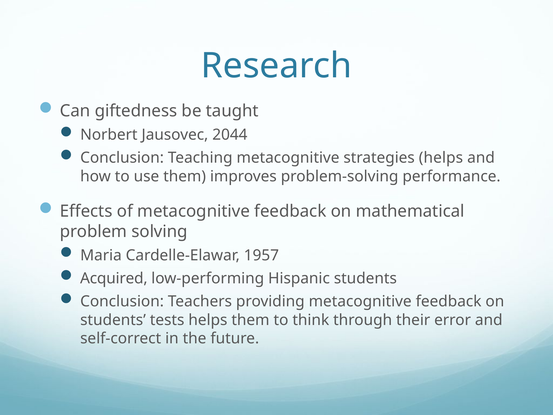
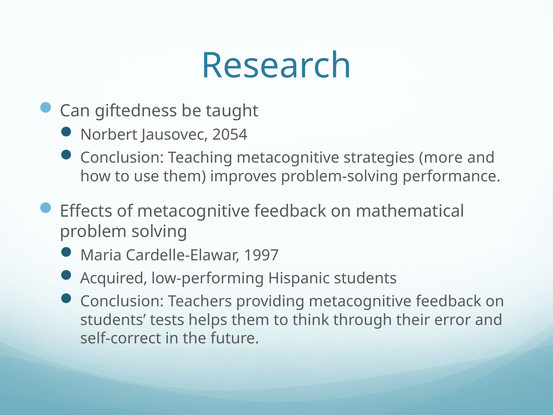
2044: 2044 -> 2054
strategies helps: helps -> more
1957: 1957 -> 1997
